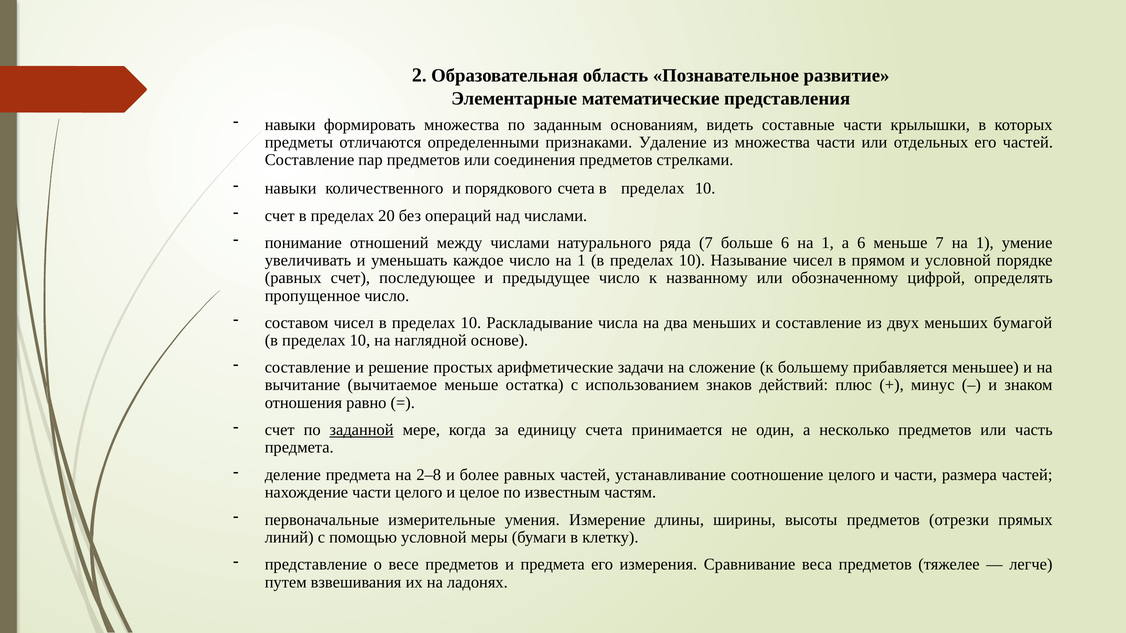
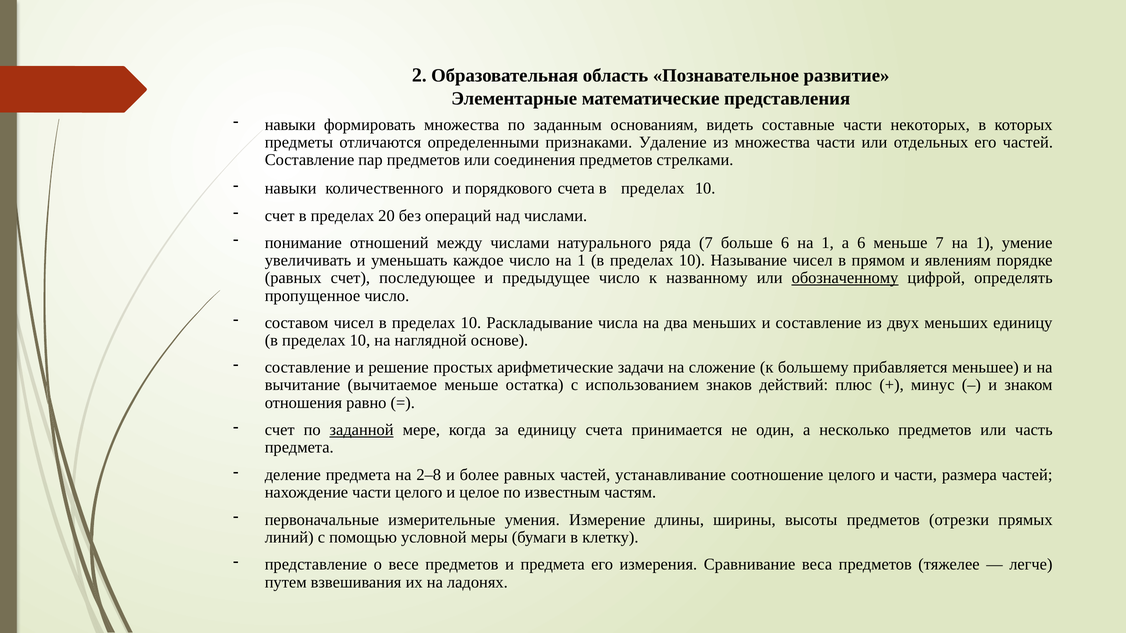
крылышки: крылышки -> некоторых
и условной: условной -> явлениям
обозначенному underline: none -> present
меньших бумагой: бумагой -> единицу
